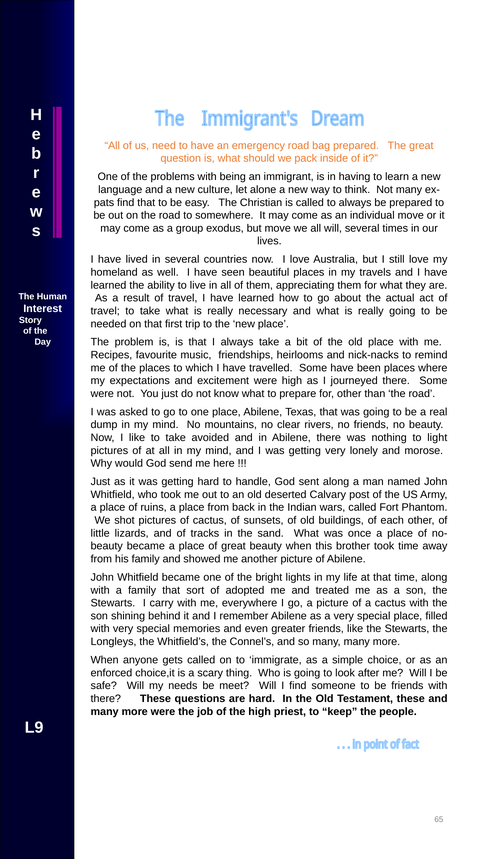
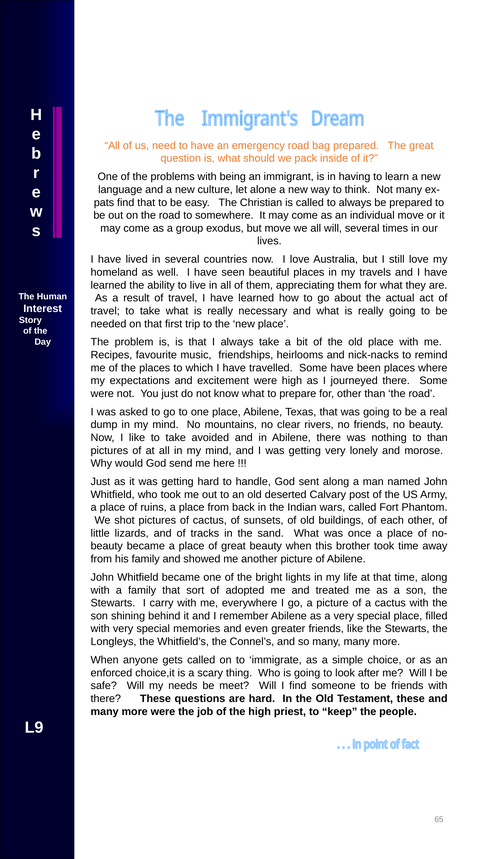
to light: light -> than
